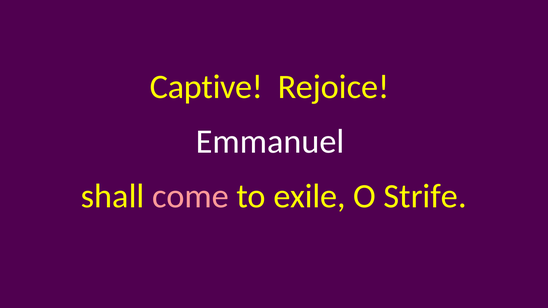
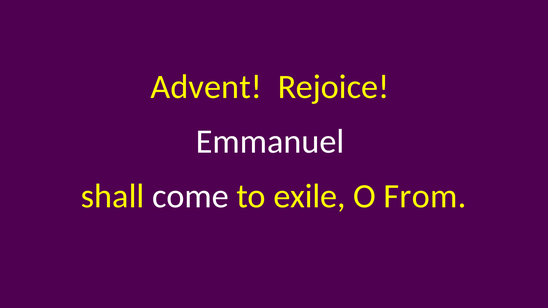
Captive: Captive -> Advent
come colour: pink -> white
Strife: Strife -> From
